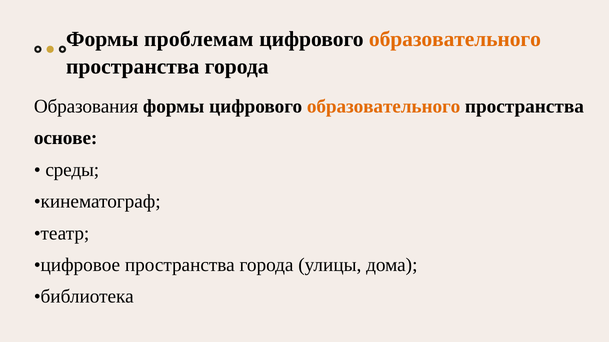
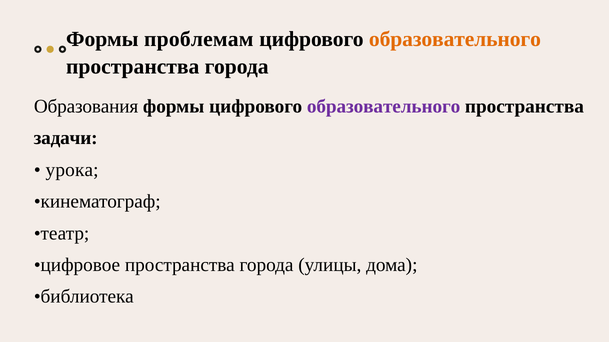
образовательного at (384, 107) colour: orange -> purple
основе: основе -> задачи
среды: среды -> урока
